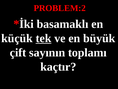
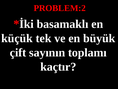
tek underline: present -> none
